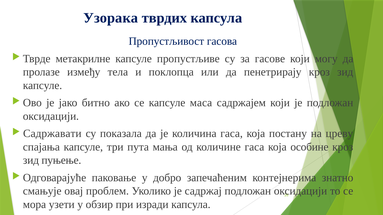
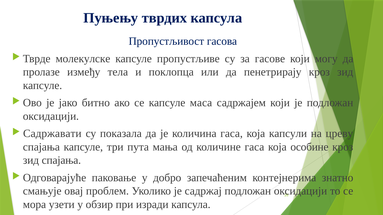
Узорака: Узорака -> Пуњењу
метакрилне: метакрилне -> молекулске
постану: постану -> капсули
зид пуњење: пуњење -> спајања
